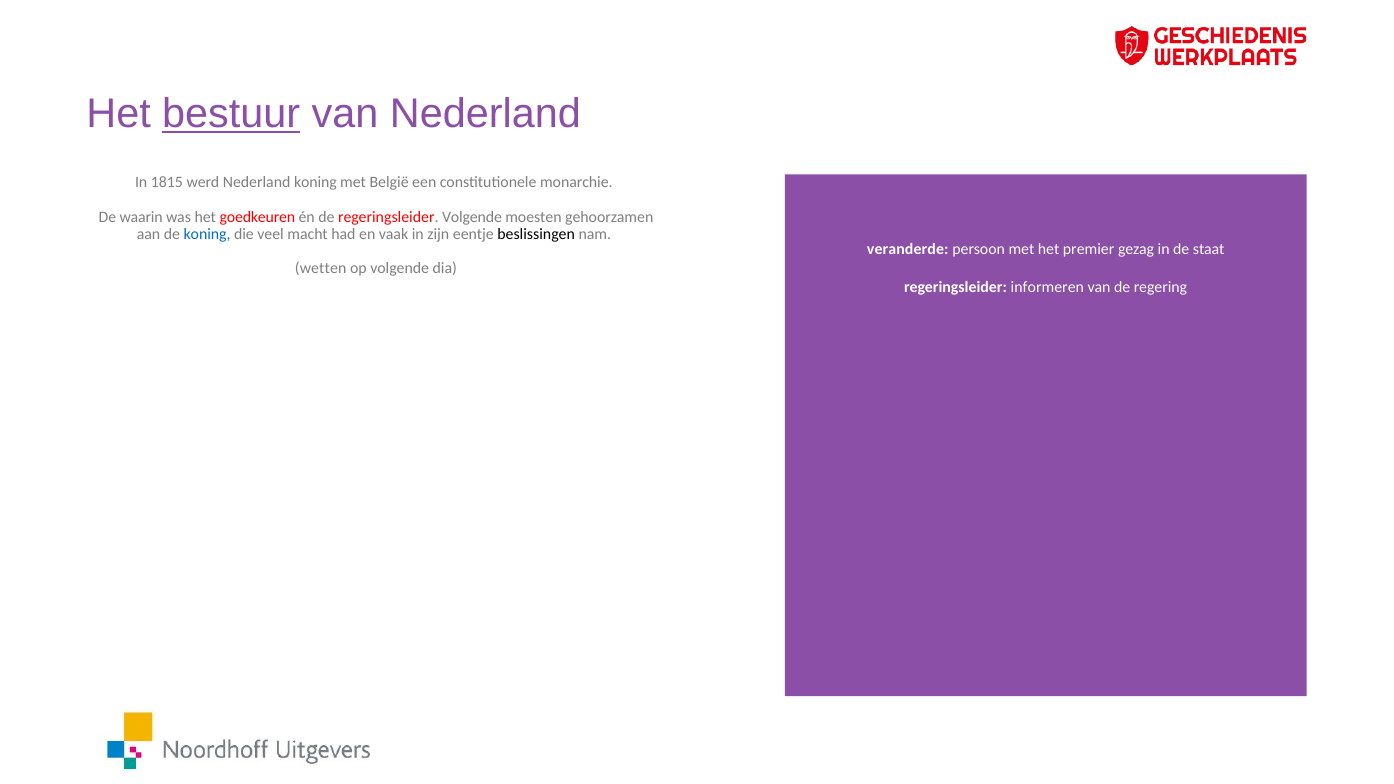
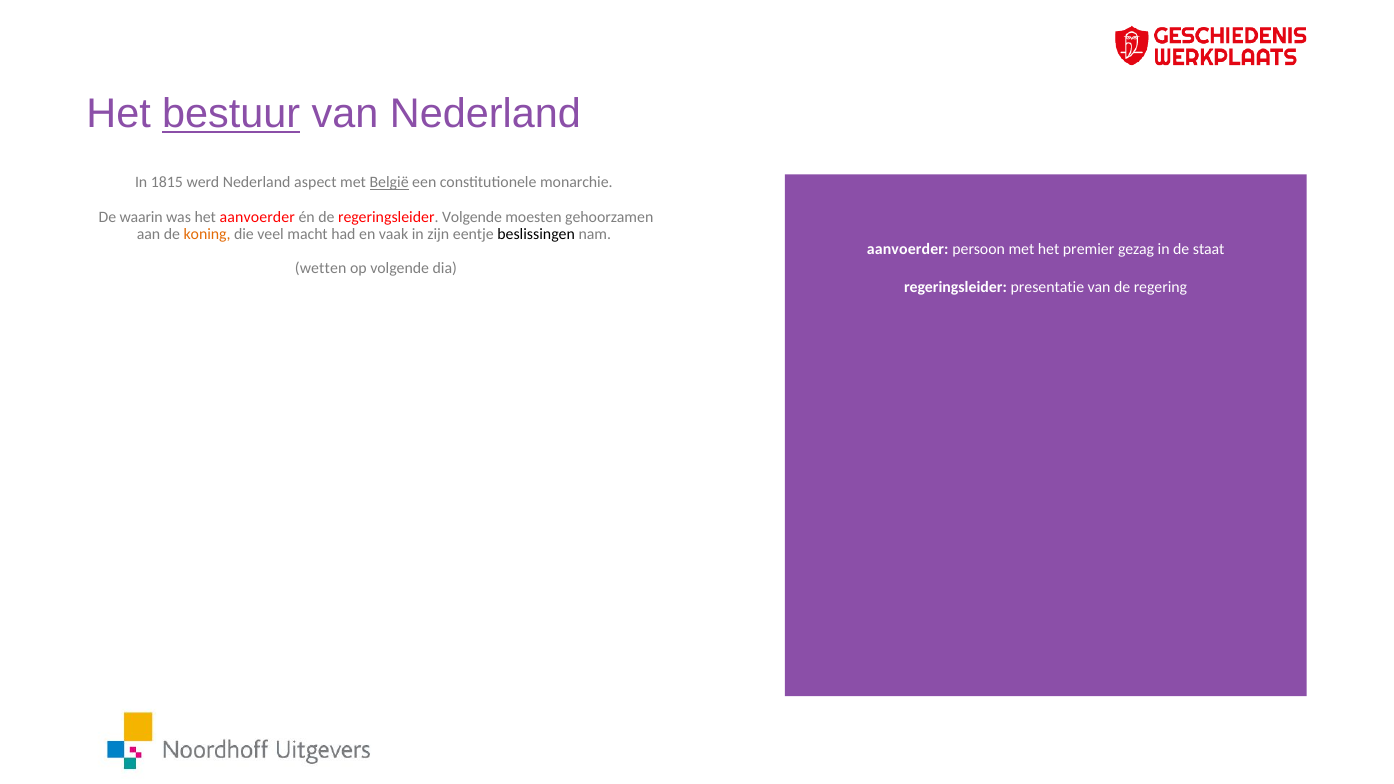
Nederland koning: koning -> aspect
België underline: none -> present
het goedkeuren: goedkeuren -> aanvoerder
koning at (207, 234) colour: blue -> orange
veranderde at (908, 249): veranderde -> aanvoerder
informeren: informeren -> presentatie
